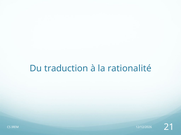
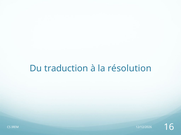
rationalité: rationalité -> résolution
21: 21 -> 16
